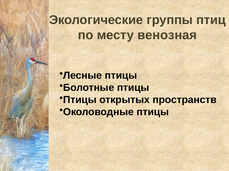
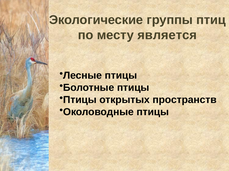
венозная: венозная -> является
